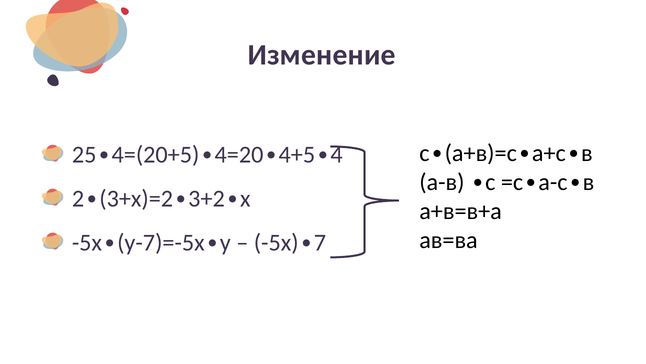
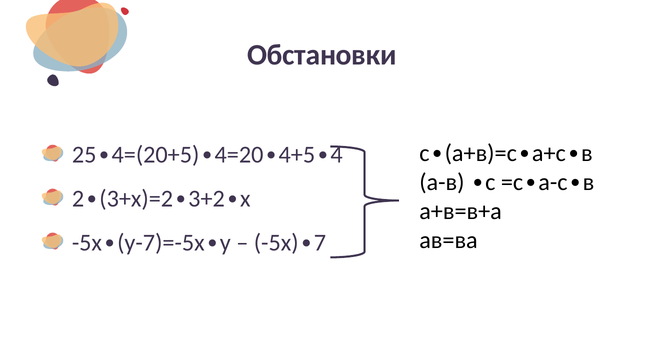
Изменение: Изменение -> Обстановки
